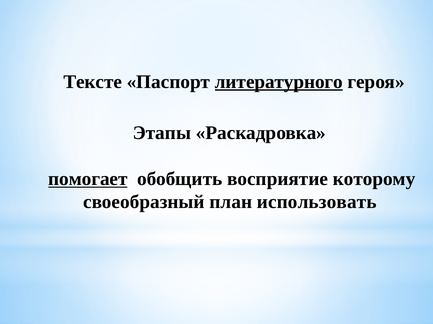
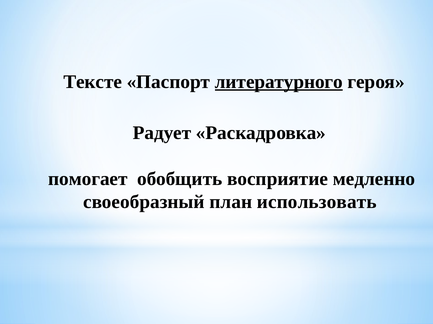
Этапы: Этапы -> Радует
помогает underline: present -> none
которому: которому -> медленно
